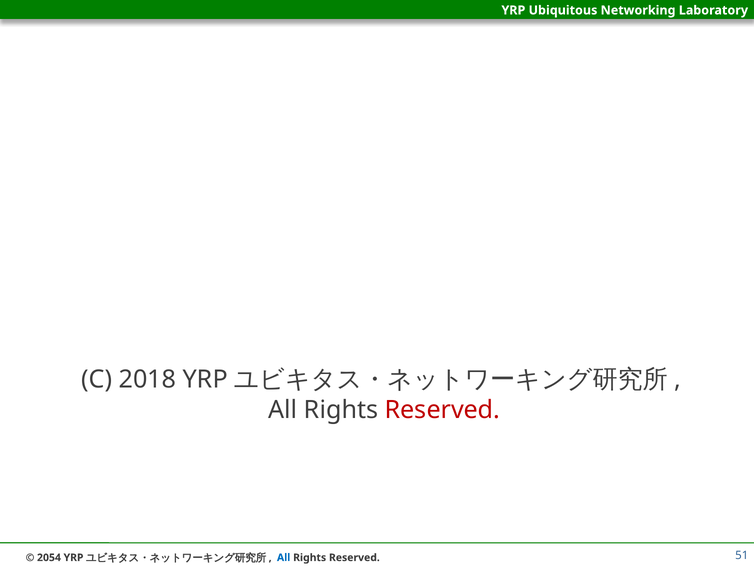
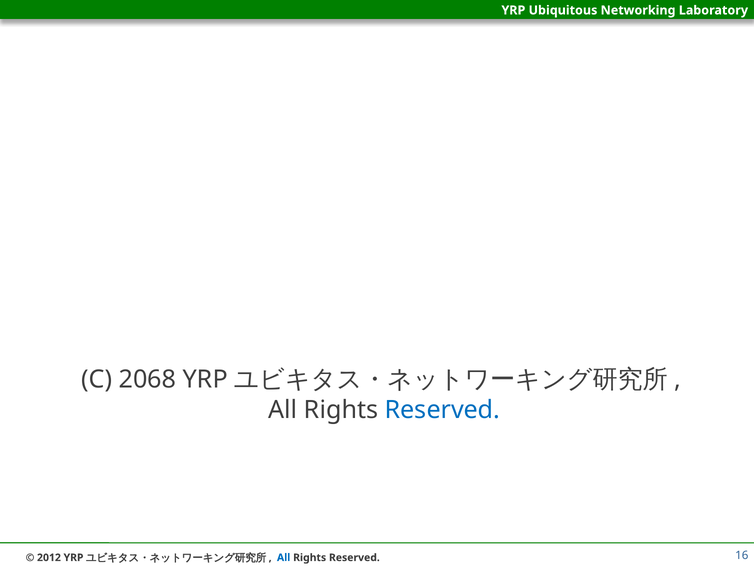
2018: 2018 -> 2068
Reserved at (442, 409) colour: red -> blue
2054: 2054 -> 2012
51: 51 -> 16
